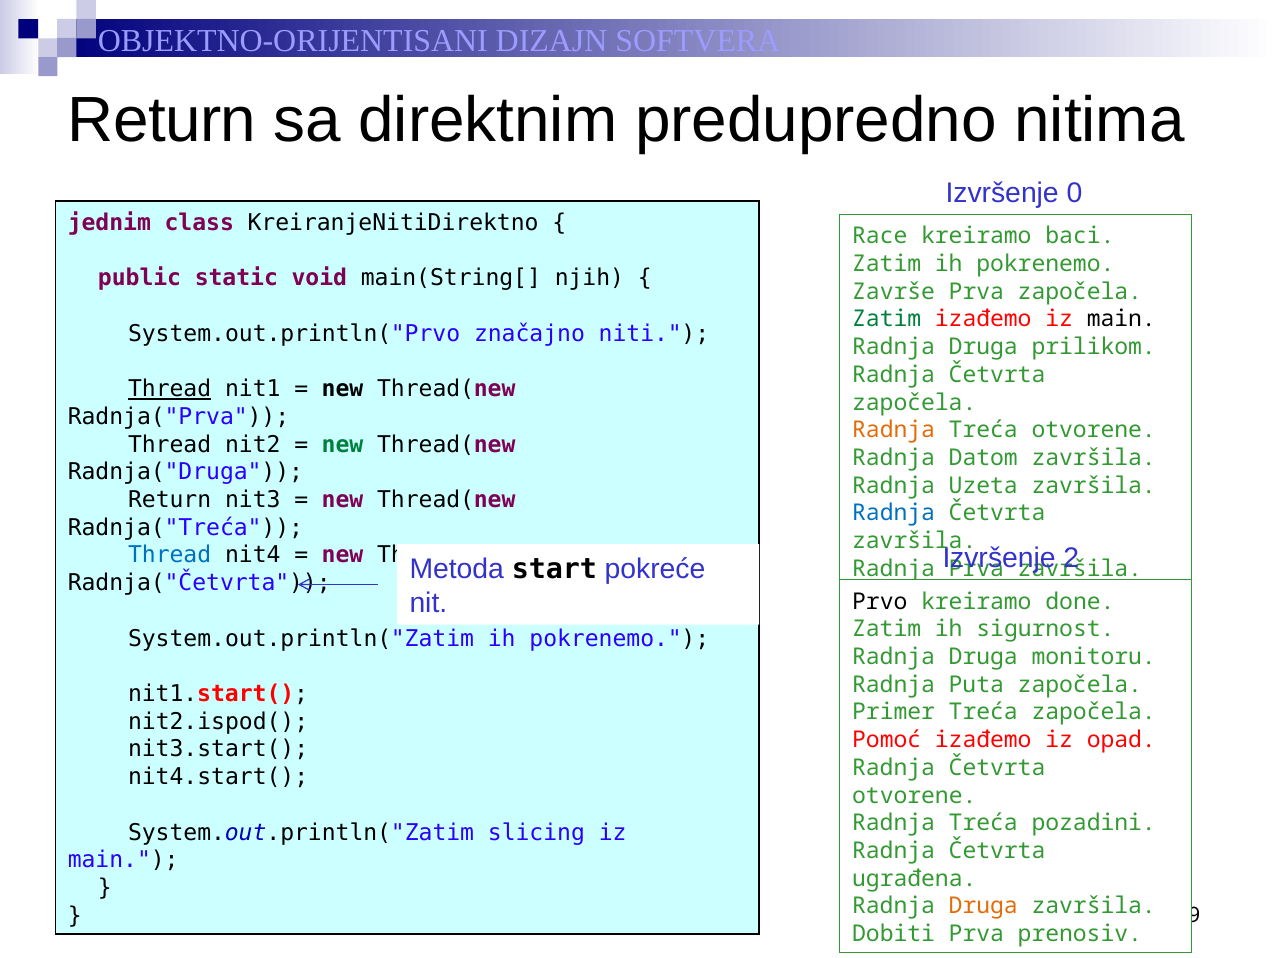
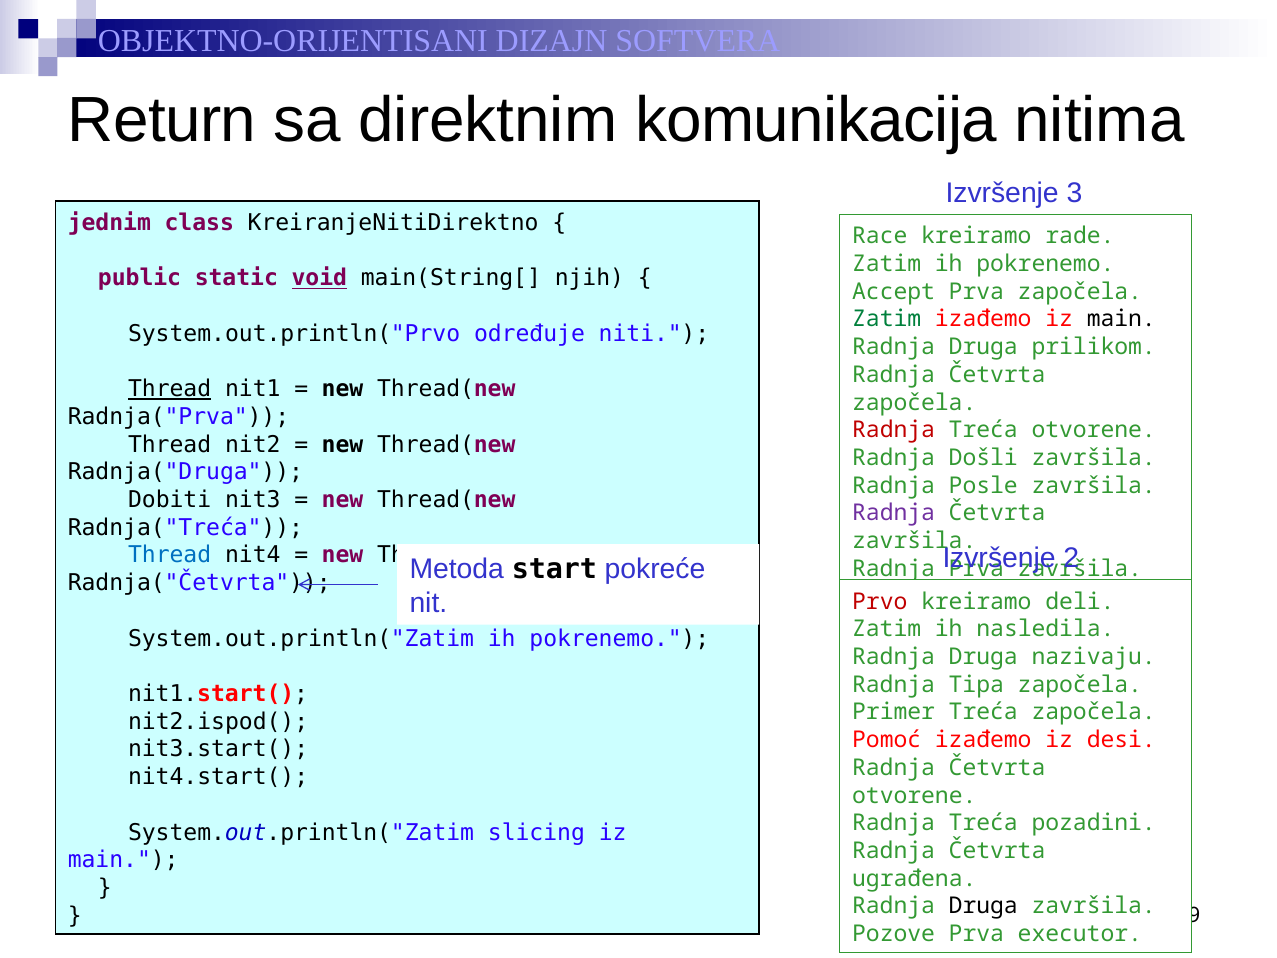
predupredno: predupredno -> komunikacija
0: 0 -> 3
baci: baci -> rade
void underline: none -> present
Završe: Završe -> Accept
značajno: značajno -> određuje
Radnja at (894, 430) colour: orange -> red
new at (343, 444) colour: green -> black
Datom: Datom -> Došli
Uzeta: Uzeta -> Posle
Return at (170, 500): Return -> Dobiti
Radnja at (894, 513) colour: blue -> purple
Prvo colour: black -> red
done: done -> deli
sigurnost: sigurnost -> nasledila
monitoru: monitoru -> nazivaju
Puta: Puta -> Tipa
opad: opad -> desi
Druga at (983, 906) colour: orange -> black
Dobiti: Dobiti -> Pozove
prenosiv: prenosiv -> executor
